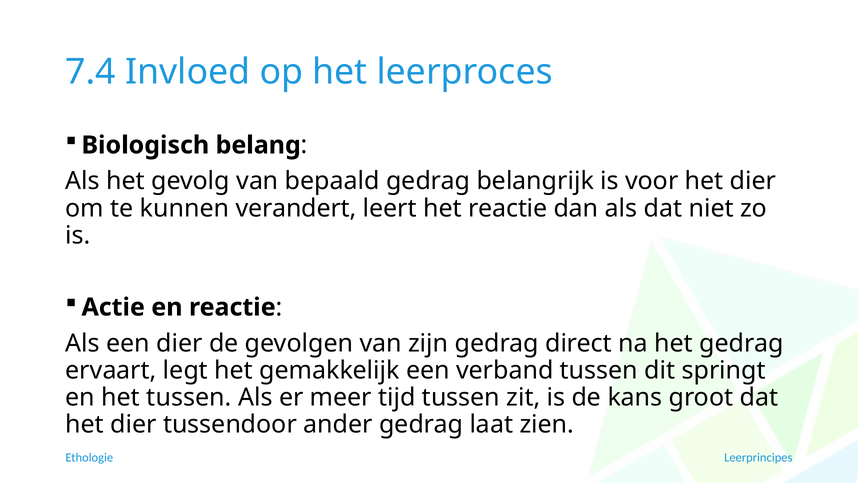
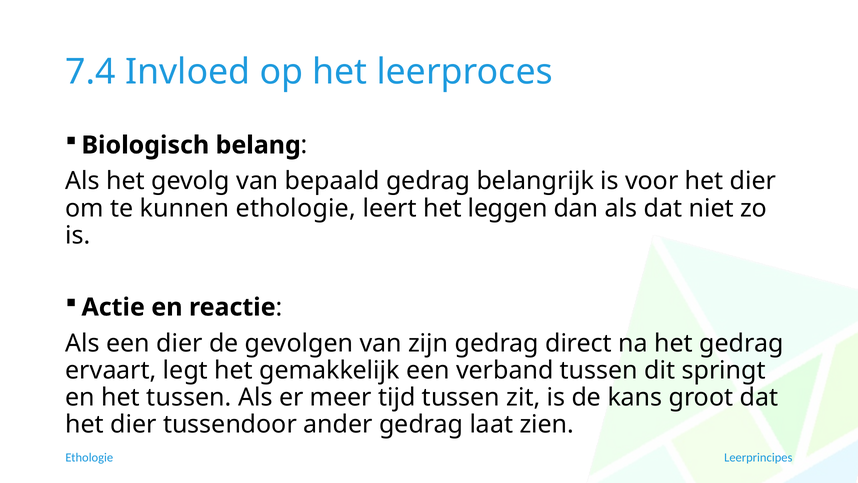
kunnen verandert: verandert -> ethologie
het reactie: reactie -> leggen
